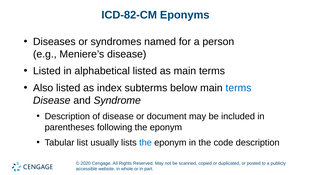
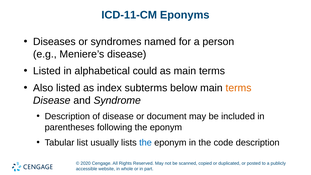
ICD-82-CM: ICD-82-CM -> ICD-11-CM
alphabetical listed: listed -> could
terms at (238, 88) colour: blue -> orange
